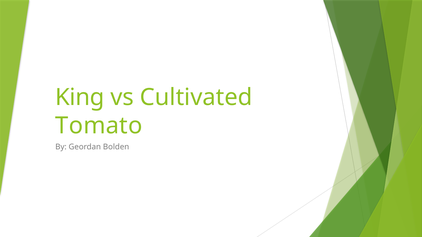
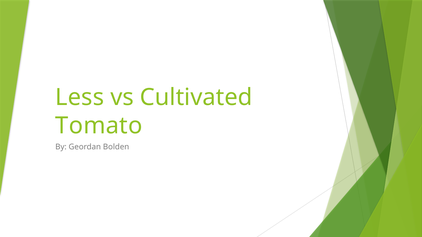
King: King -> Less
